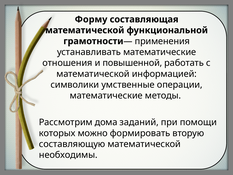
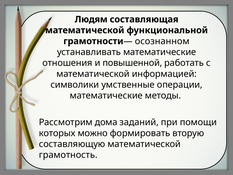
Форму: Форму -> Людям
применения: применения -> осознанном
необходимы: необходимы -> грамотность
